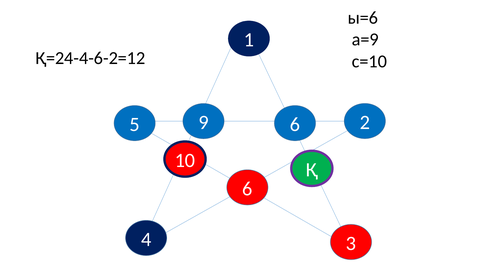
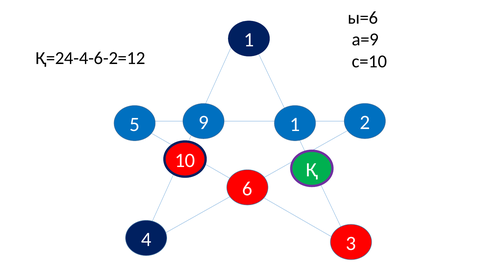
9 6: 6 -> 1
